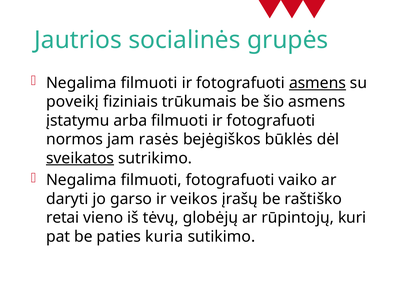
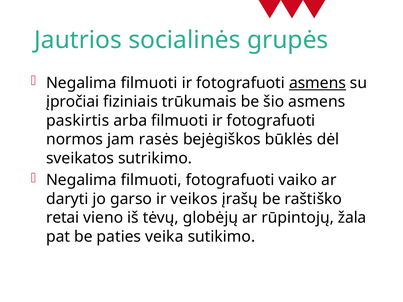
poveikį: poveikį -> įpročiai
įstatymu: įstatymu -> paskirtis
sveikatos underline: present -> none
kuri: kuri -> žala
kuria: kuria -> veika
